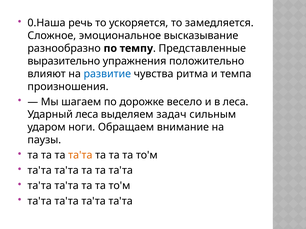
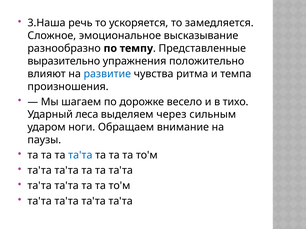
0.Наша: 0.Наша -> 3.Наша
в леса: леса -> тихо
задач: задач -> через
та'та at (80, 156) colour: orange -> blue
